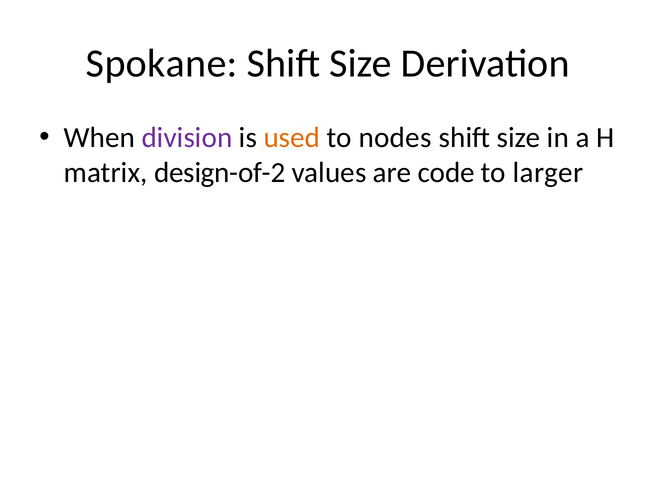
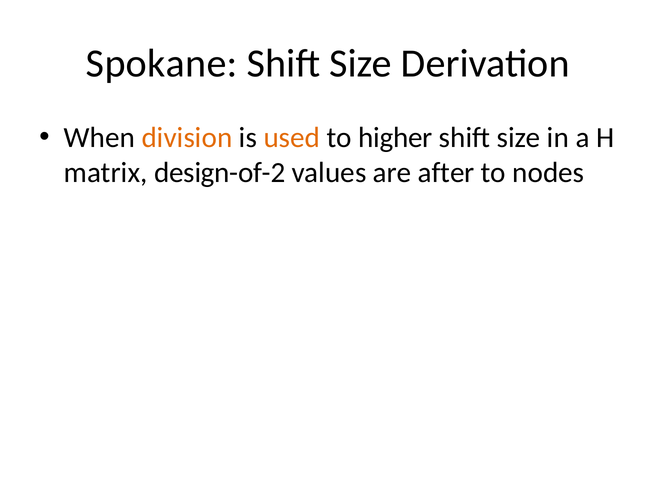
division colour: purple -> orange
nodes: nodes -> higher
code: code -> after
larger: larger -> nodes
